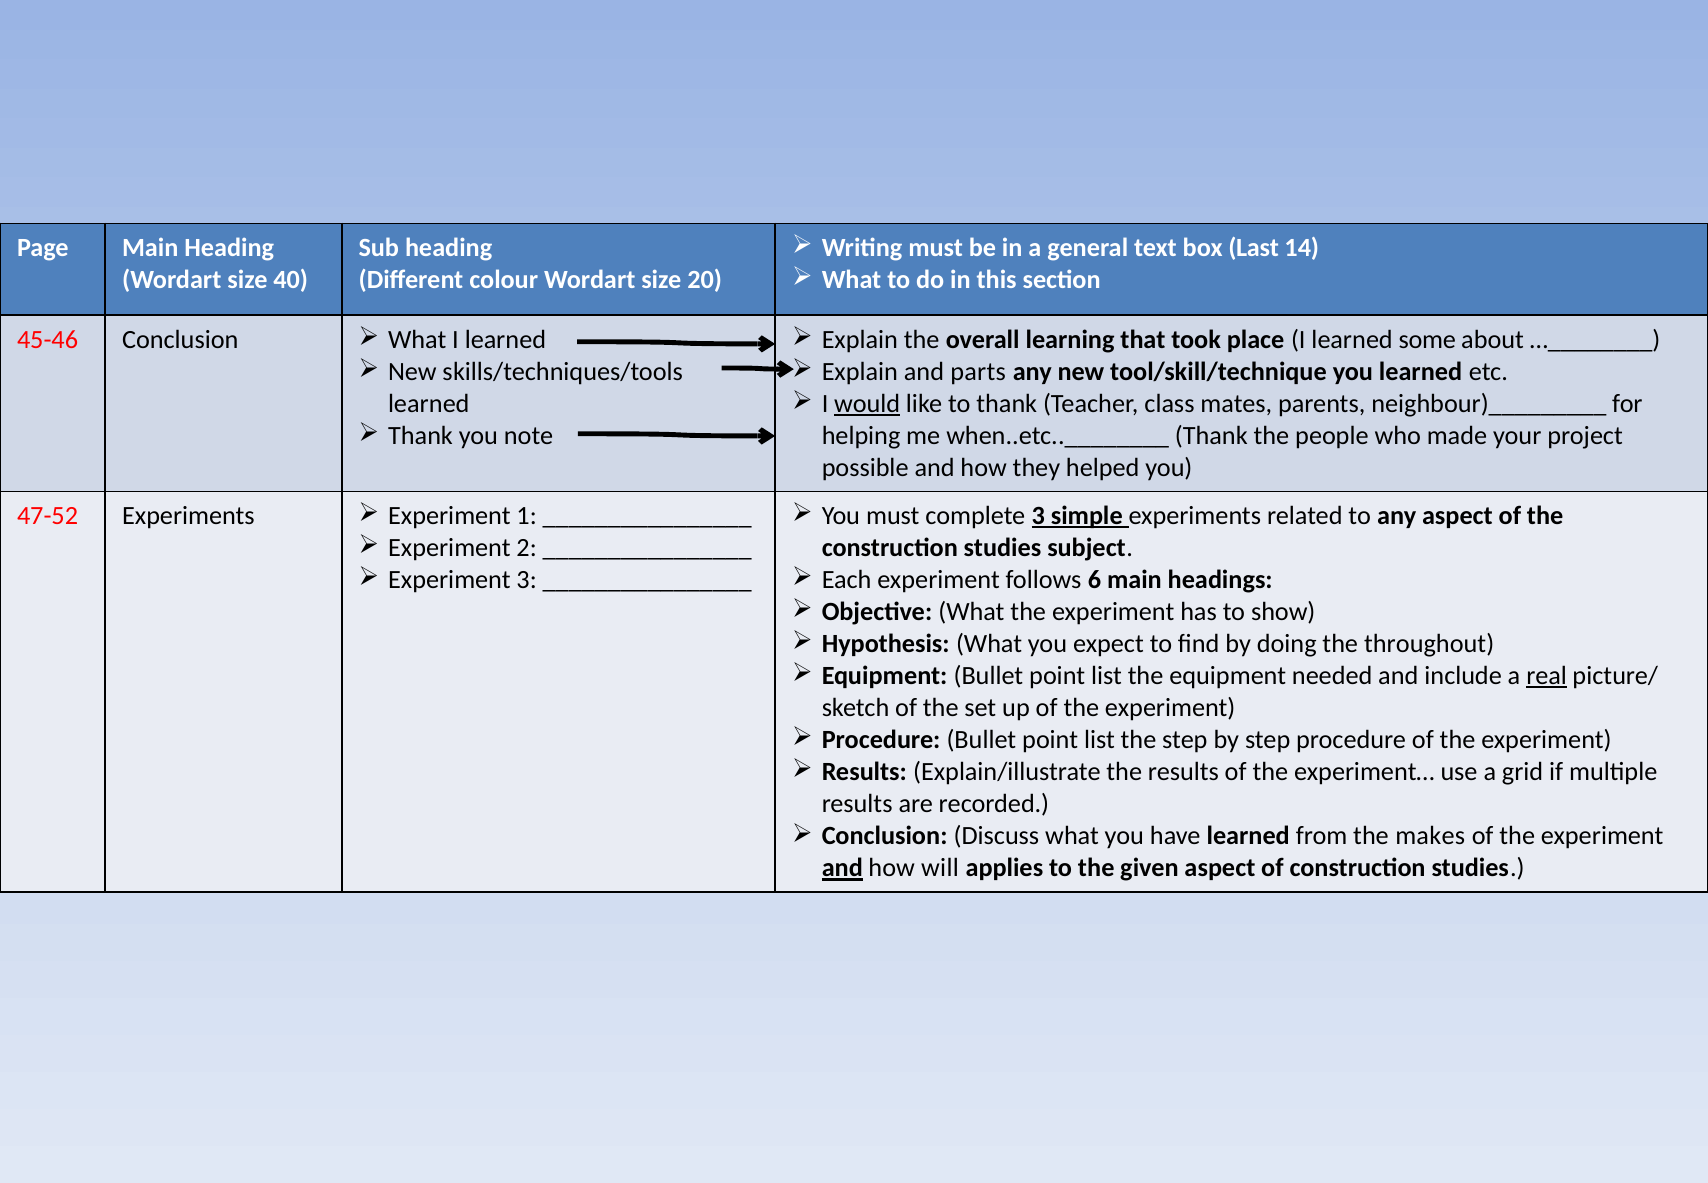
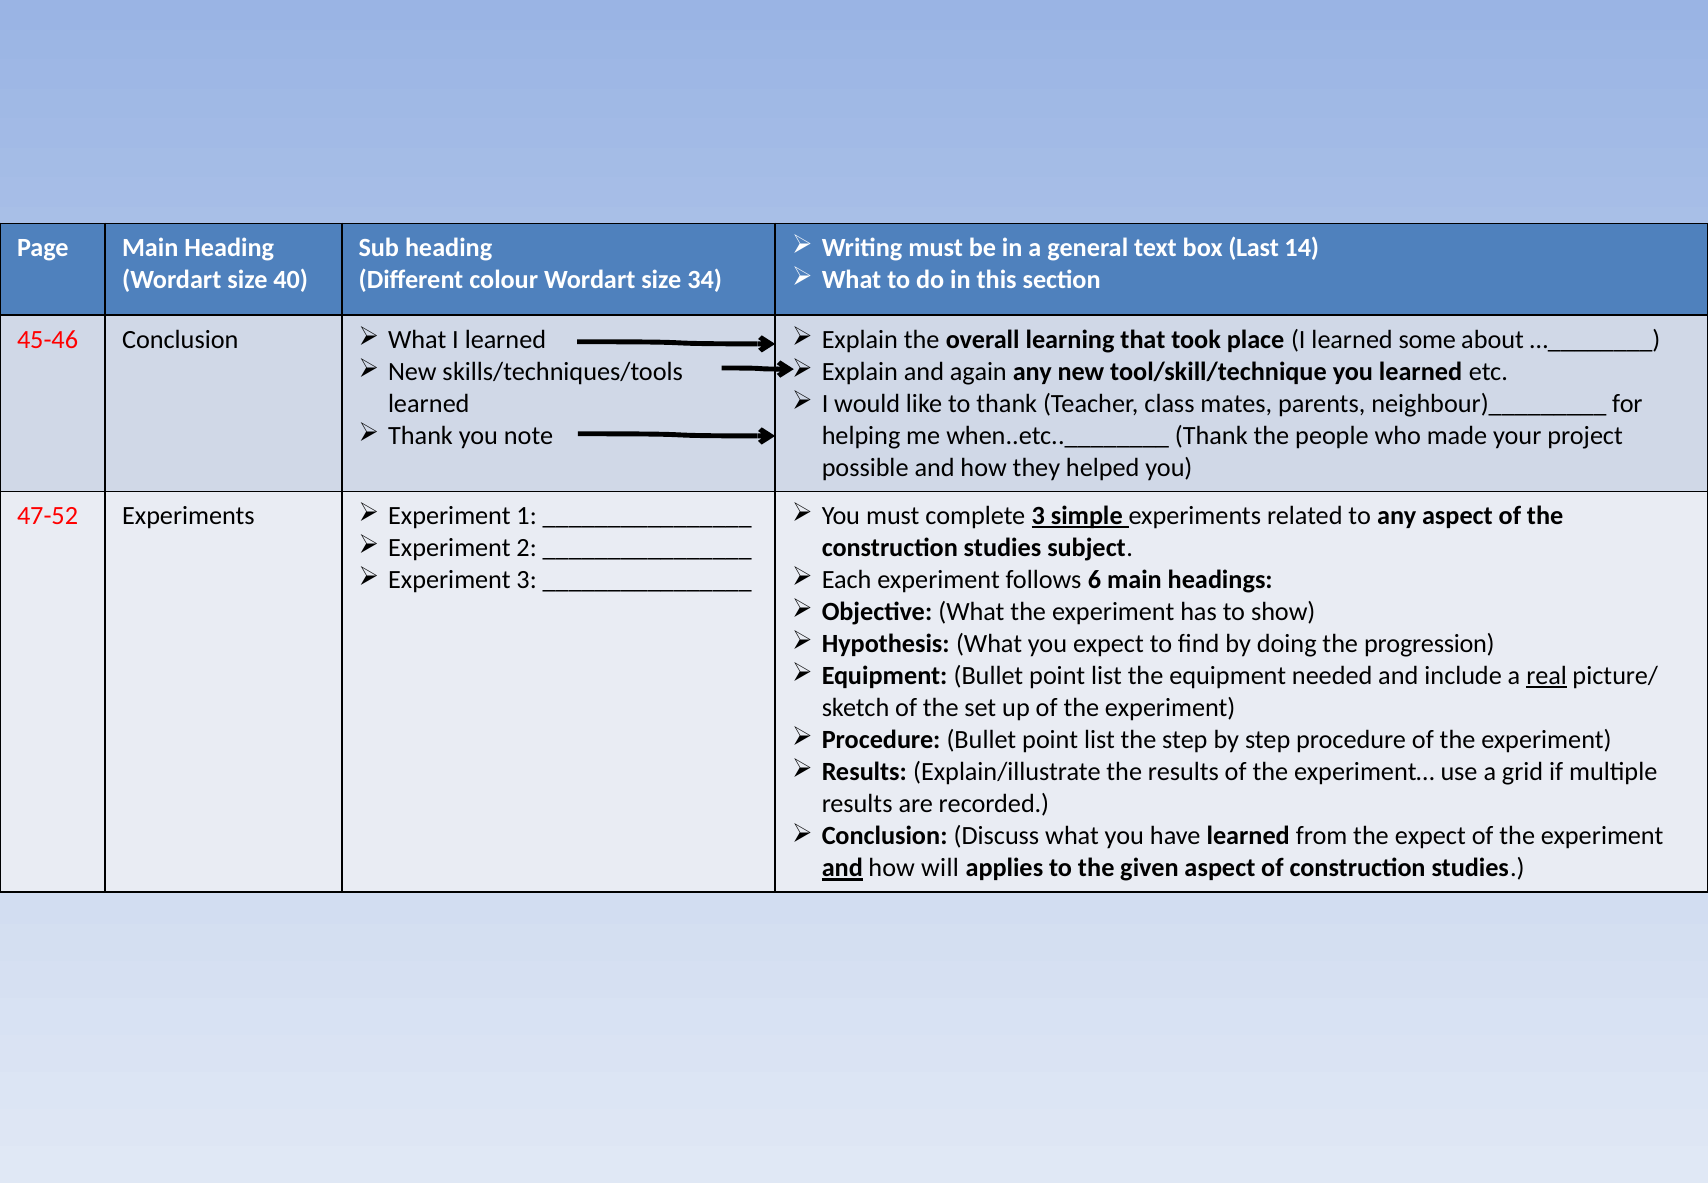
20: 20 -> 34
parts: parts -> again
would underline: present -> none
throughout: throughout -> progression
the makes: makes -> expect
